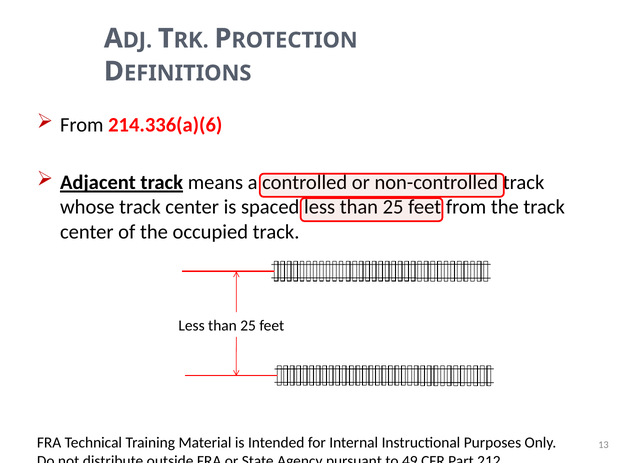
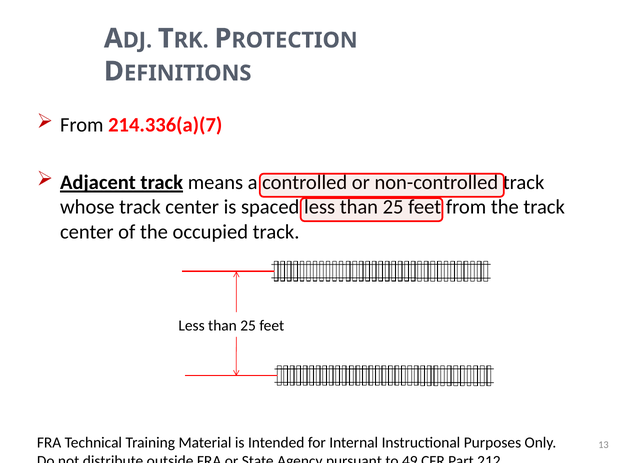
214.336(a)(6: 214.336(a)(6 -> 214.336(a)(7
